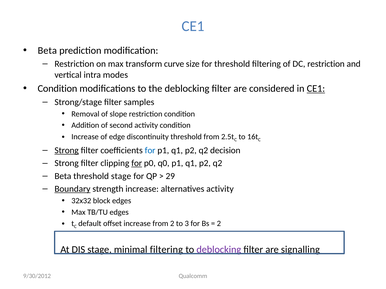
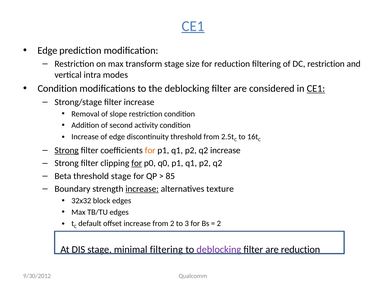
CE1 at (193, 26) underline: none -> present
Beta at (47, 51): Beta -> Edge
transform curve: curve -> stage
for threshold: threshold -> reduction
filter samples: samples -> increase
for at (150, 151) colour: blue -> orange
q2 decision: decision -> increase
29: 29 -> 85
Boundary underline: present -> none
increase at (142, 189) underline: none -> present
alternatives activity: activity -> texture
are signalling: signalling -> reduction
